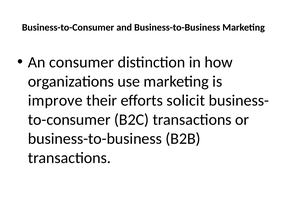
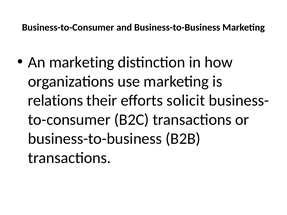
An consumer: consumer -> marketing
improve: improve -> relations
